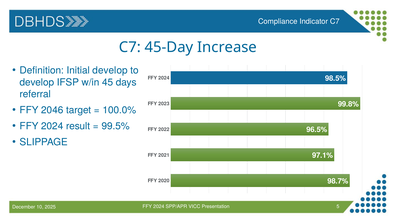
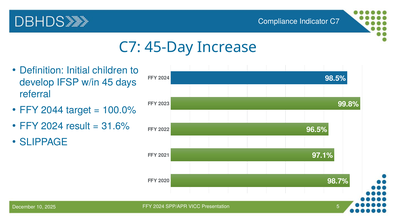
Initial develop: develop -> children
2046: 2046 -> 2044
99.5%: 99.5% -> 31.6%
